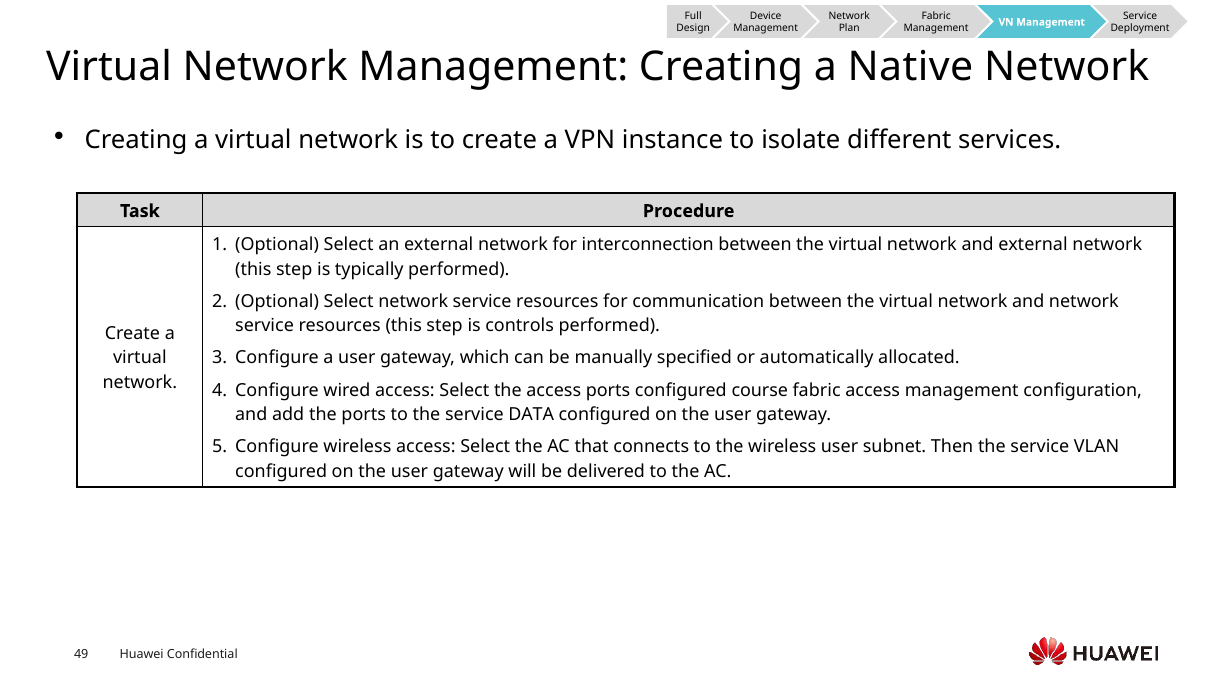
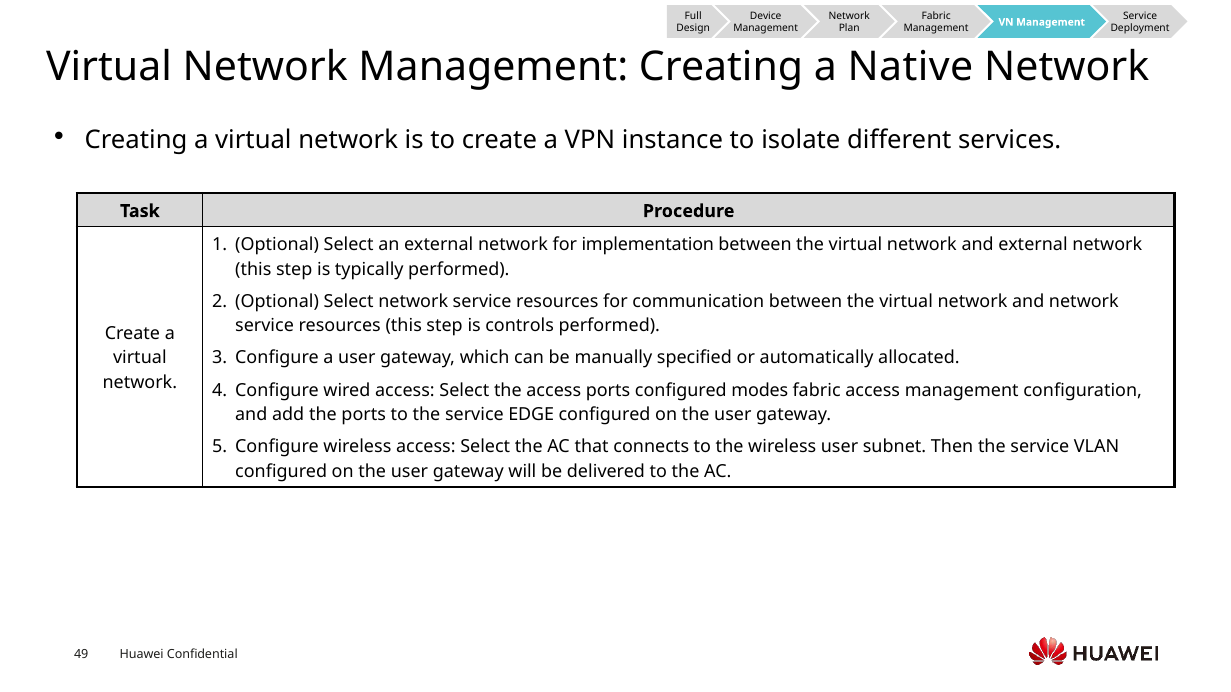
interconnection: interconnection -> implementation
course: course -> modes
DATA: DATA -> EDGE
